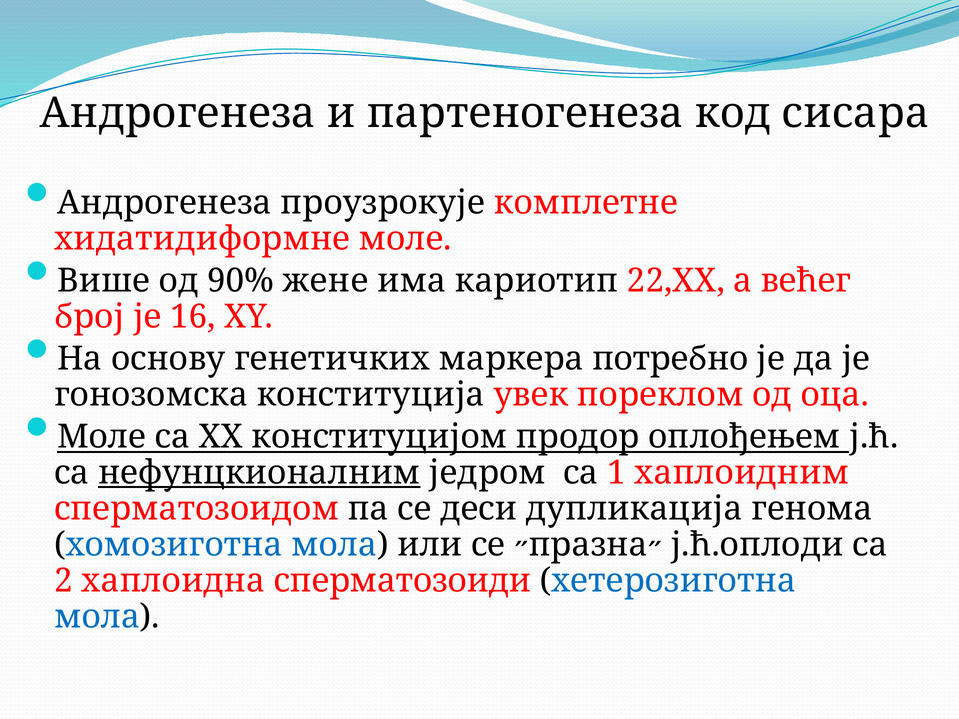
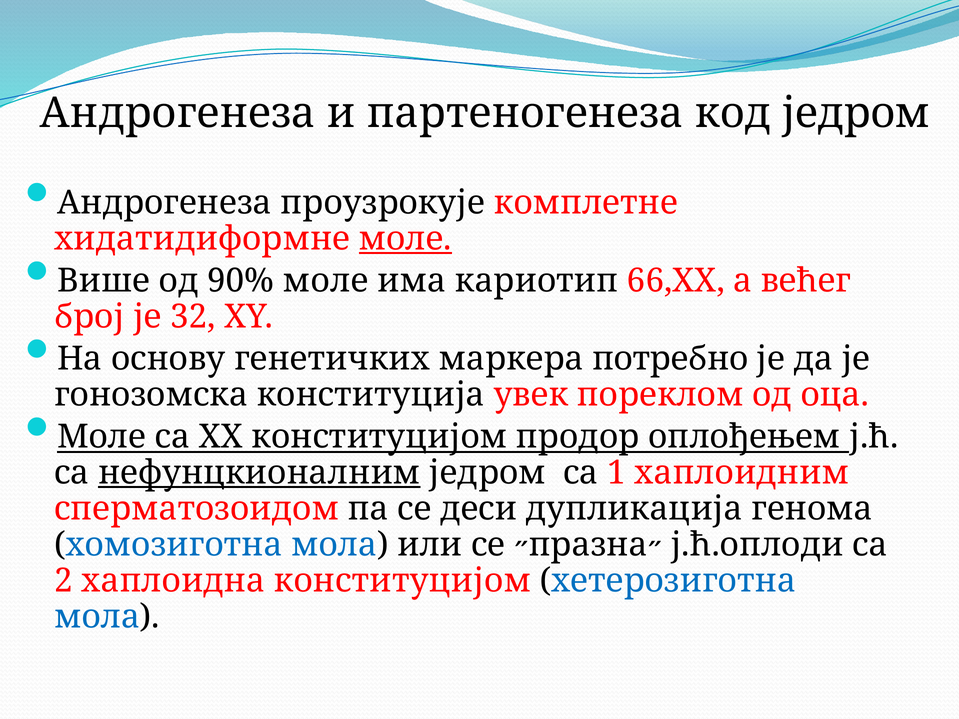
код сисара: сисара -> једром
моле at (405, 239) underline: none -> present
90% жене: жене -> моле
22,ХХ: 22,ХХ -> 66,ХХ
16: 16 -> 32
хаплоидна сперматозоиди: сперматозоиди -> конституцијом
